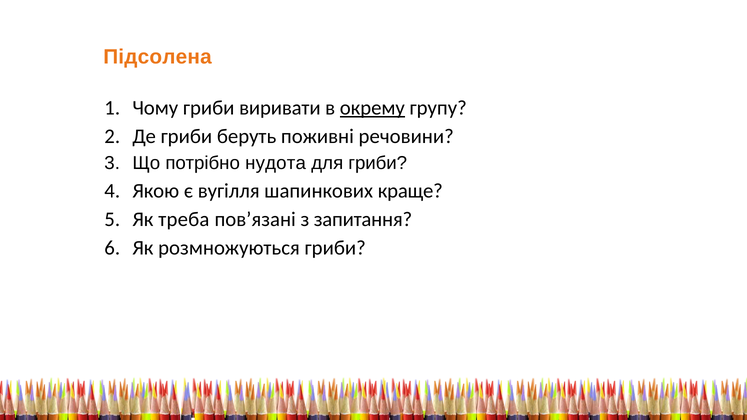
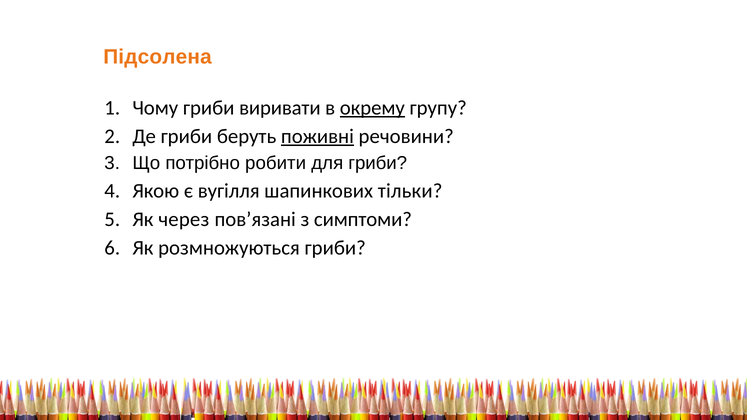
поживні underline: none -> present
нудота: нудота -> робити
краще: краще -> тільки
треба: треба -> через
запитання: запитання -> симптоми
